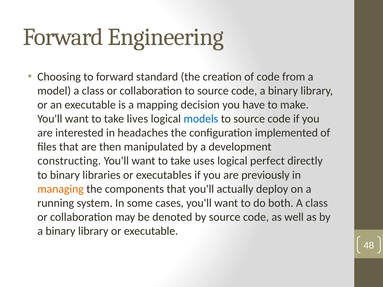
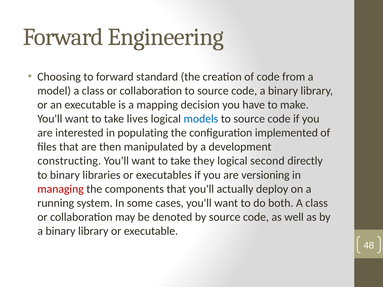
headaches: headaches -> populating
uses: uses -> they
perfect: perfect -> second
previously: previously -> versioning
managing colour: orange -> red
